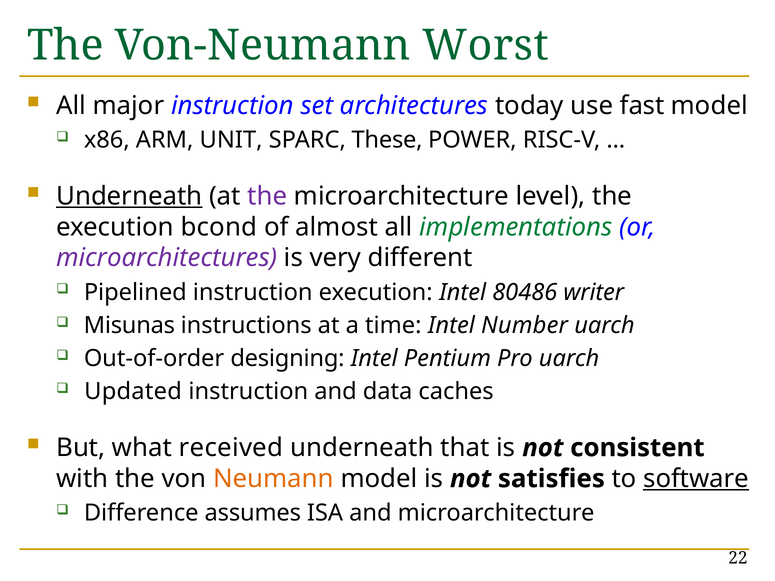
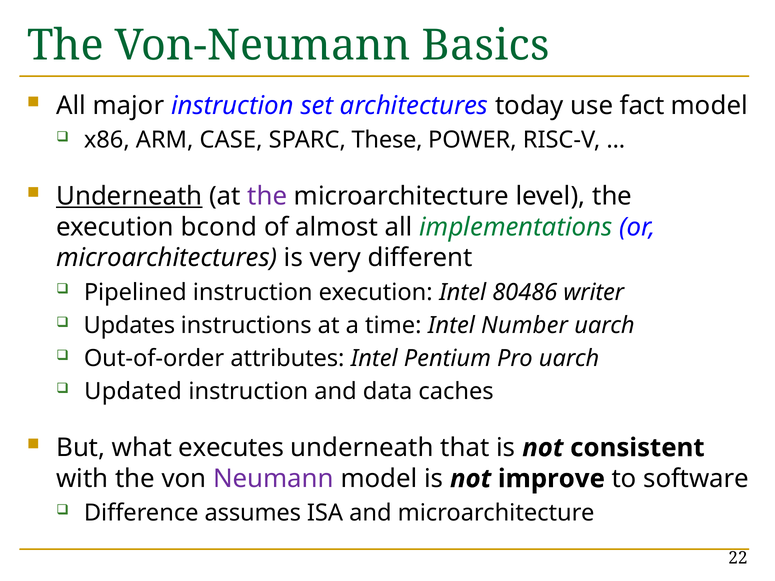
Worst: Worst -> Basics
fast: fast -> fact
UNIT: UNIT -> CASE
microarchitectures colour: purple -> black
Misunas: Misunas -> Updates
designing: designing -> attributes
received: received -> executes
Neumann colour: orange -> purple
satisfies: satisfies -> improve
software underline: present -> none
